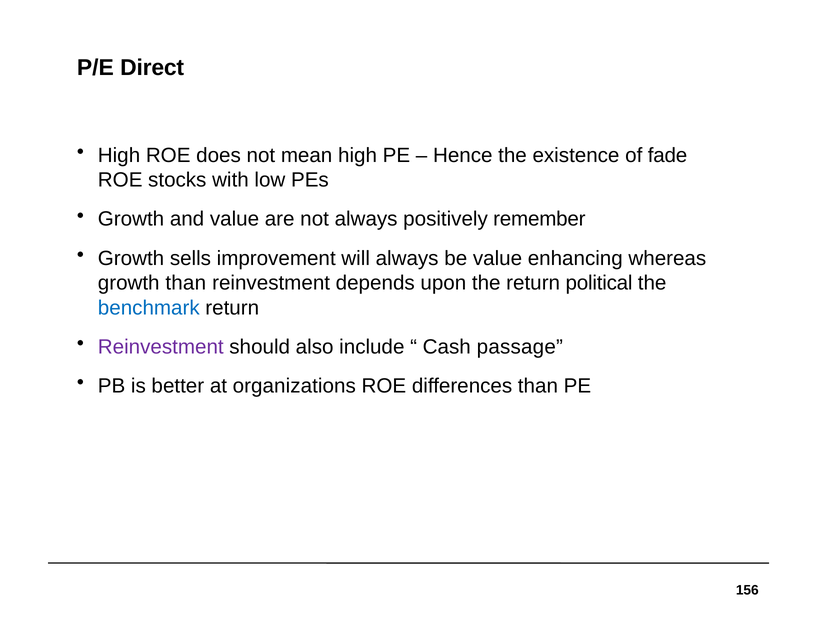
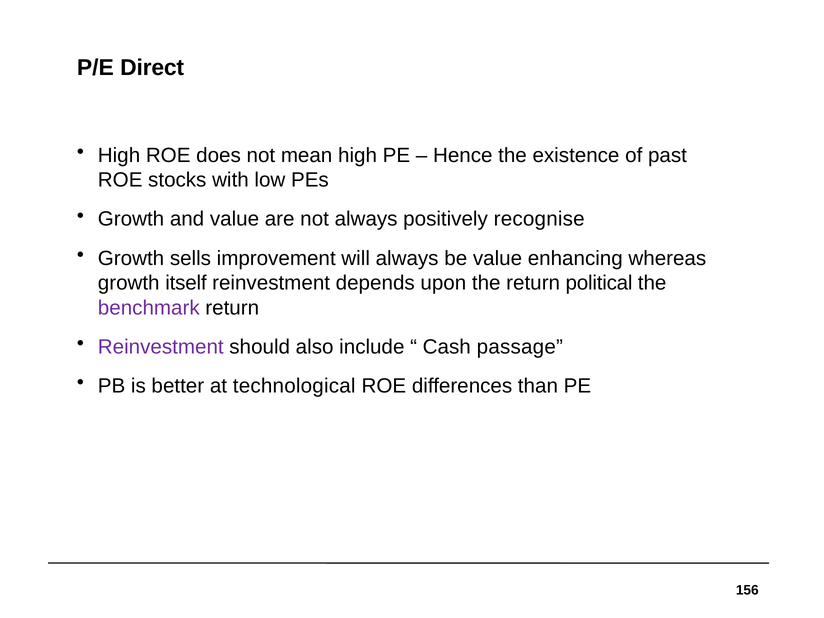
fade: fade -> past
remember: remember -> recognise
growth than: than -> itself
benchmark colour: blue -> purple
organizations: organizations -> technological
